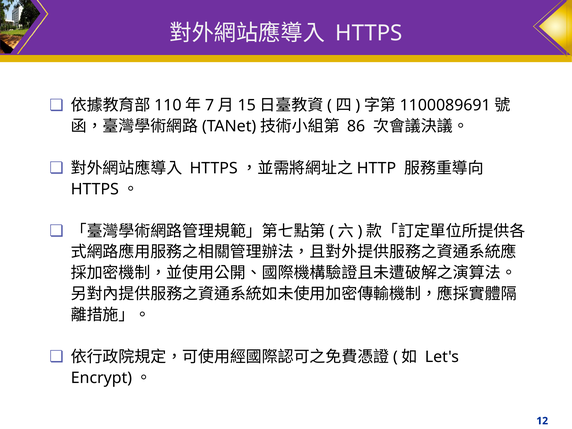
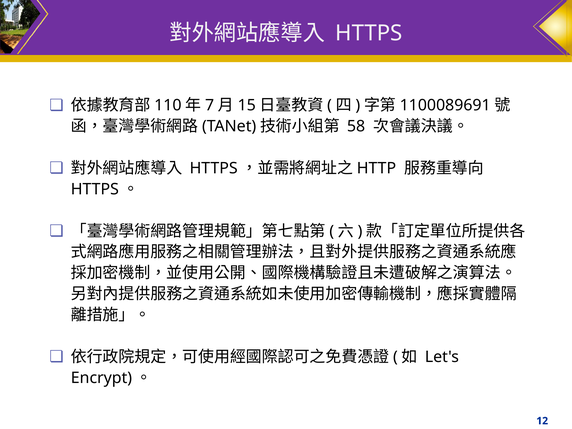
86: 86 -> 58
